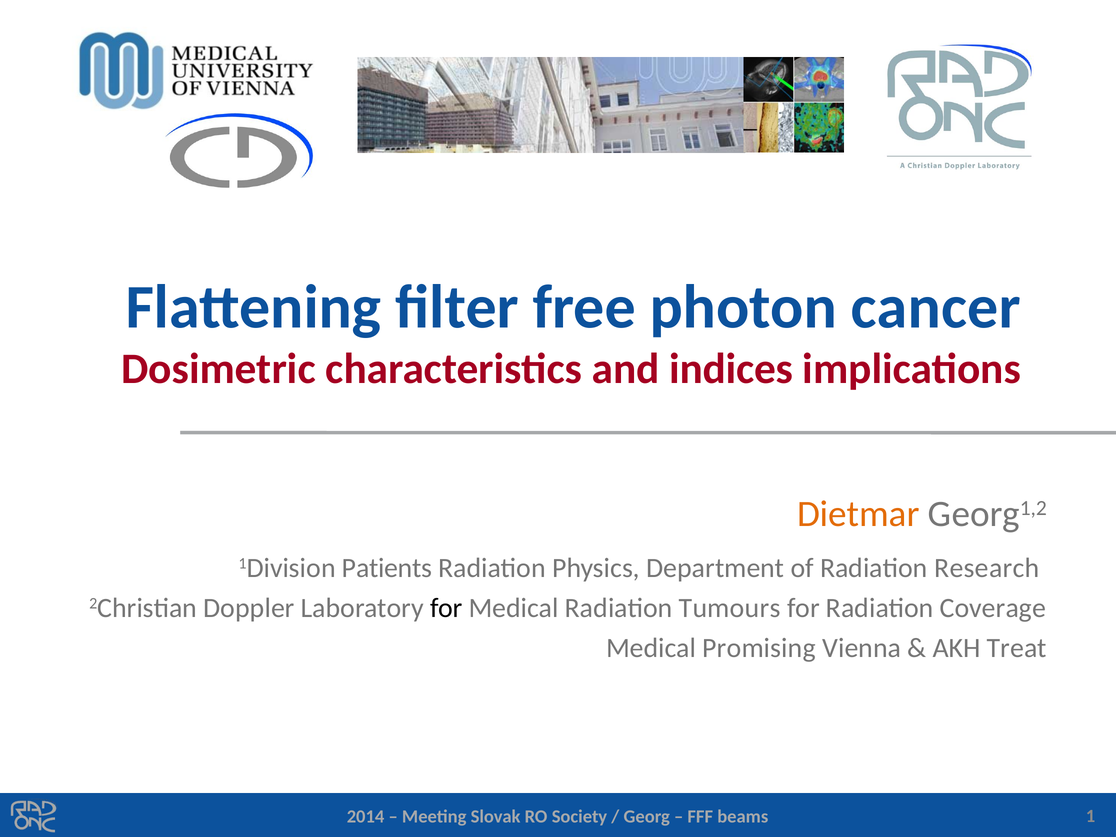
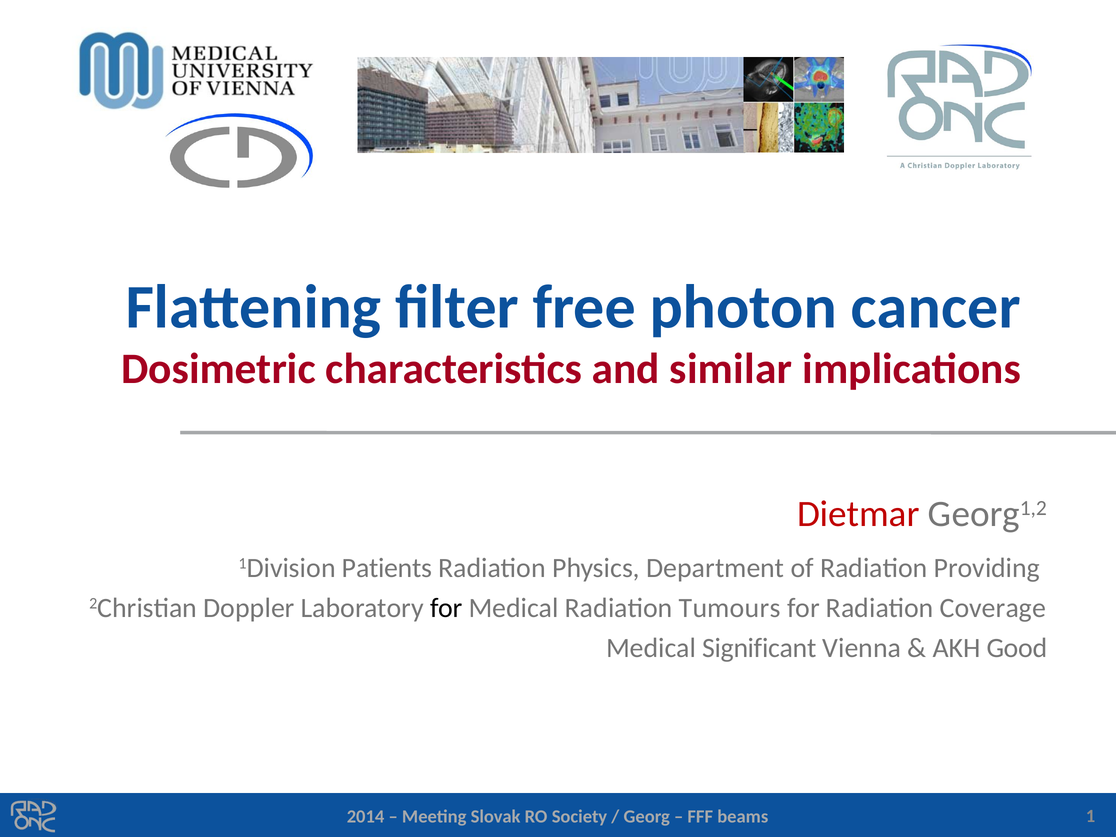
indices: indices -> similar
Dietmar colour: orange -> red
Research: Research -> Providing
Promising: Promising -> Significant
Treat: Treat -> Good
